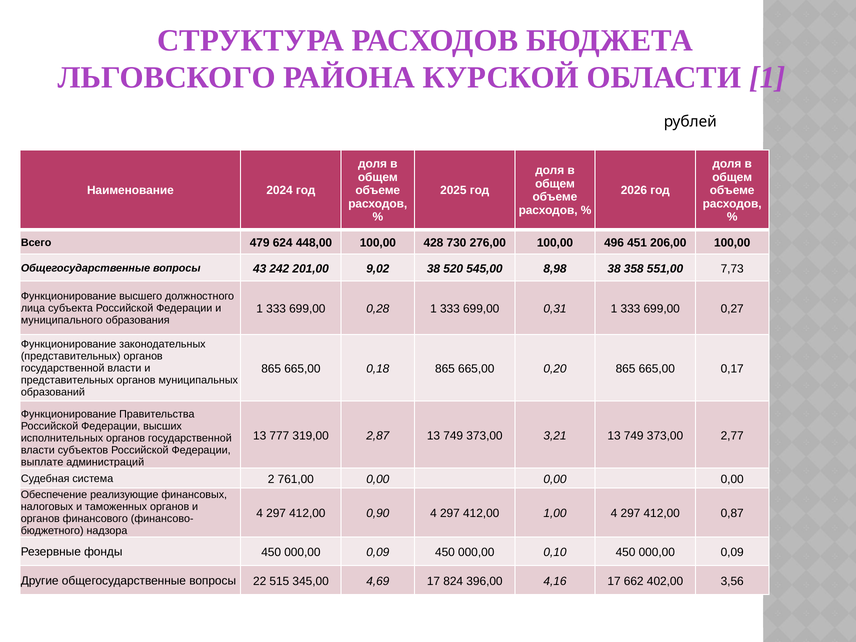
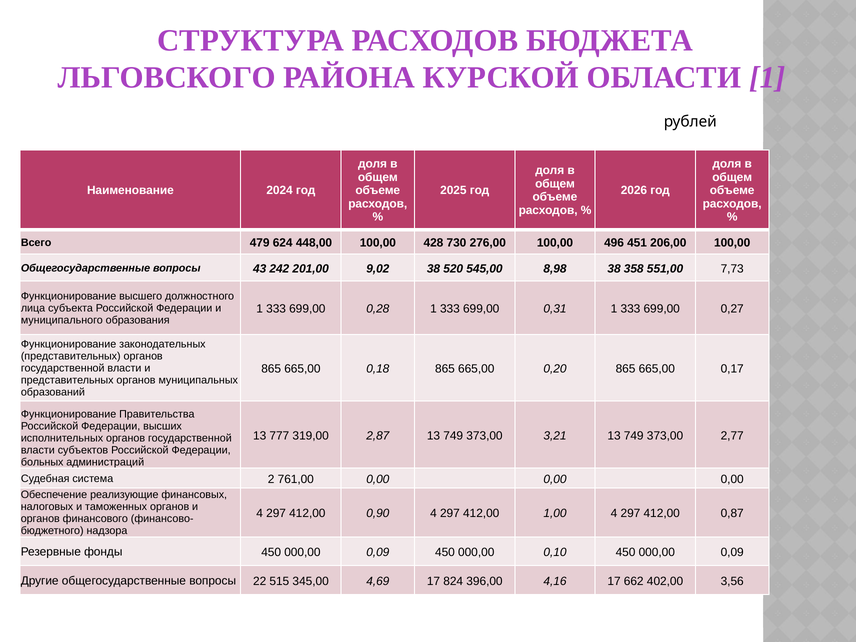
выплате: выплате -> больных
